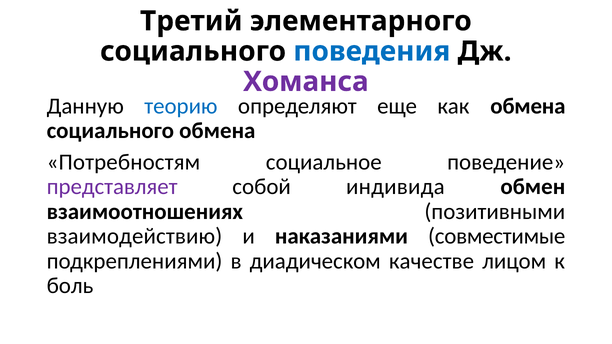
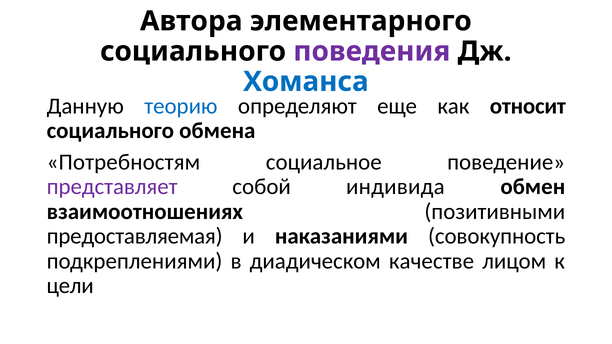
Третий: Третий -> Автора
поведения colour: blue -> purple
Хоманса colour: purple -> blue
как обмена: обмена -> относит
взаимодействию: взаимодействию -> предоставляемая
совместимые: совместимые -> совокупность
боль: боль -> цели
